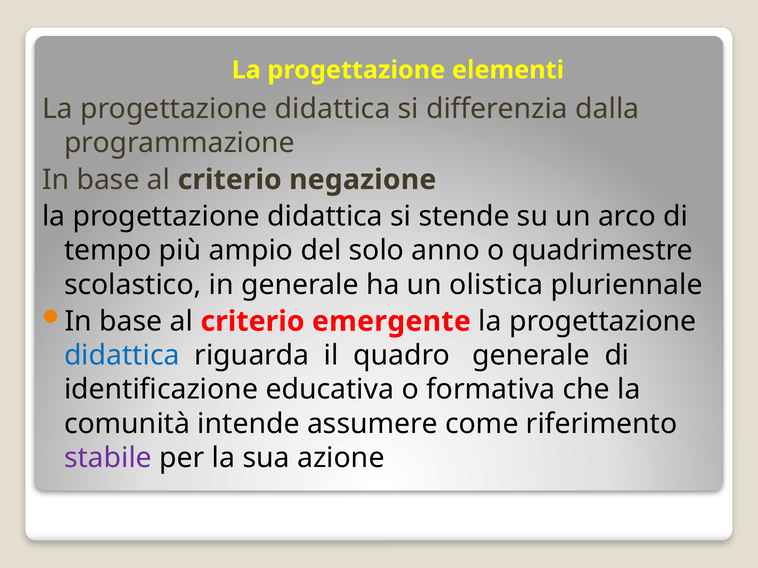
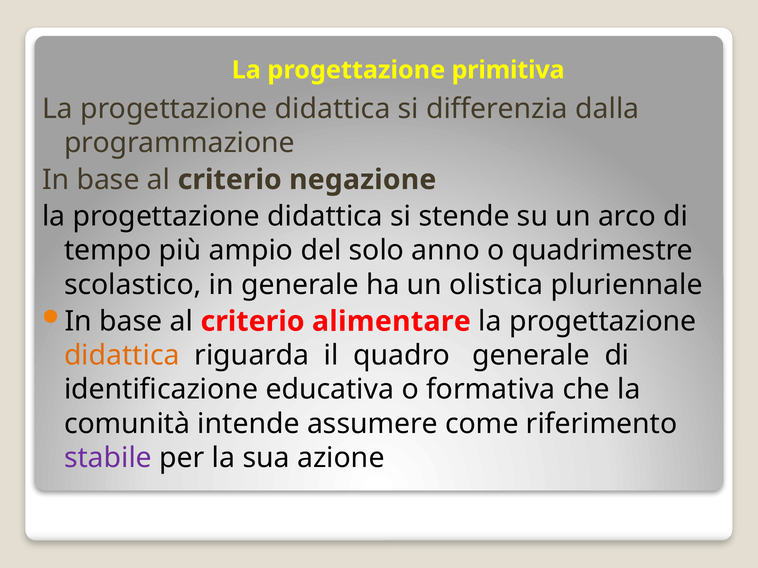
elementi: elementi -> primitiva
emergente: emergente -> alimentare
didattica at (122, 356) colour: blue -> orange
